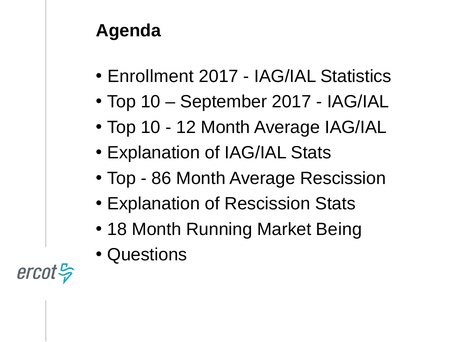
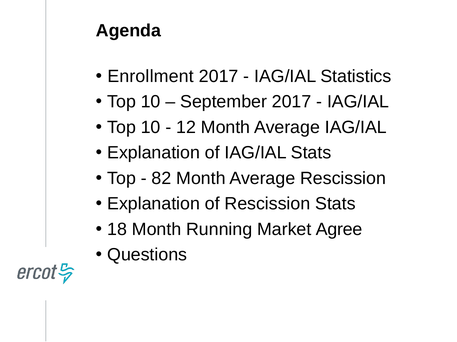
86: 86 -> 82
Being: Being -> Agree
